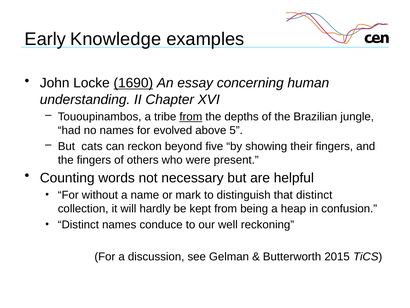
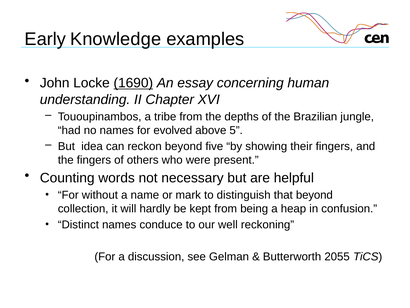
from at (191, 117) underline: present -> none
cats: cats -> idea
that distinct: distinct -> beyond
2015: 2015 -> 2055
